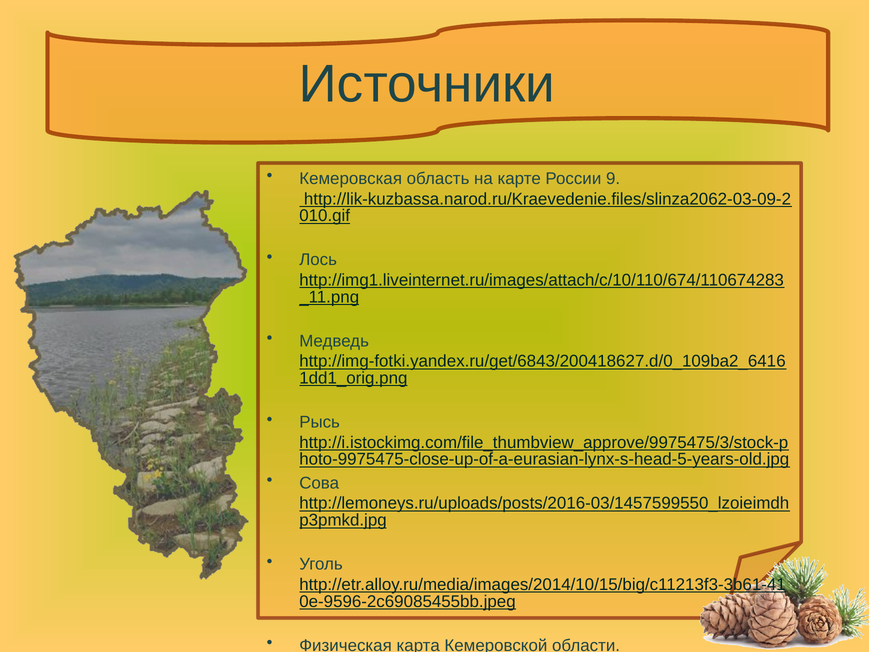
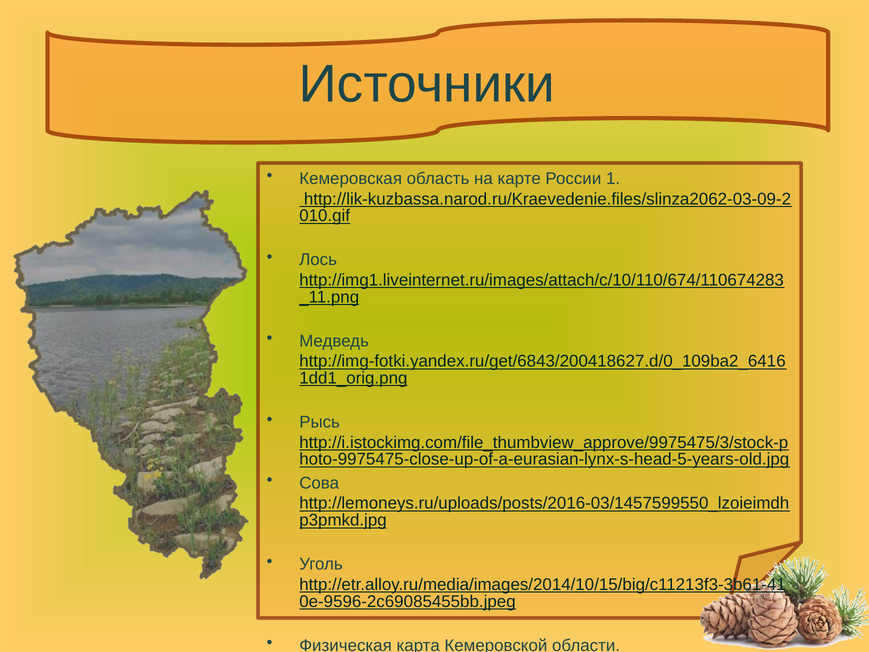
9: 9 -> 1
